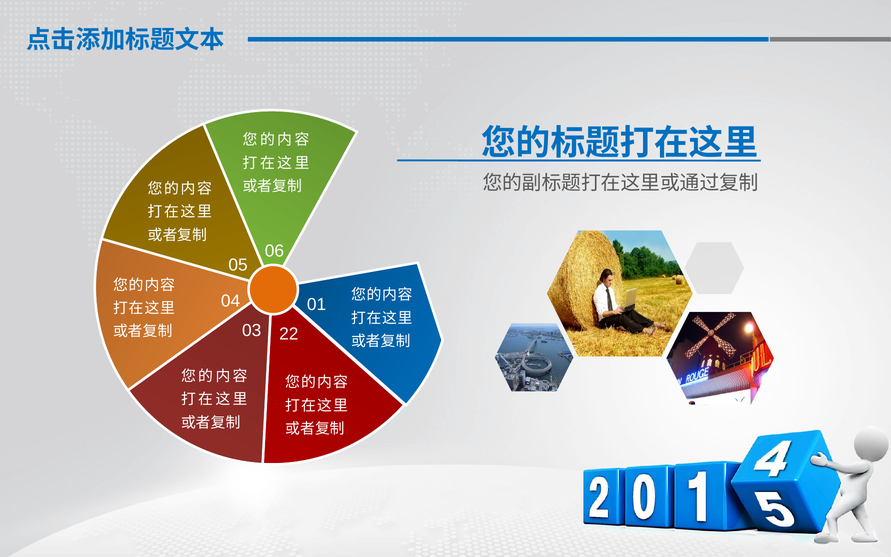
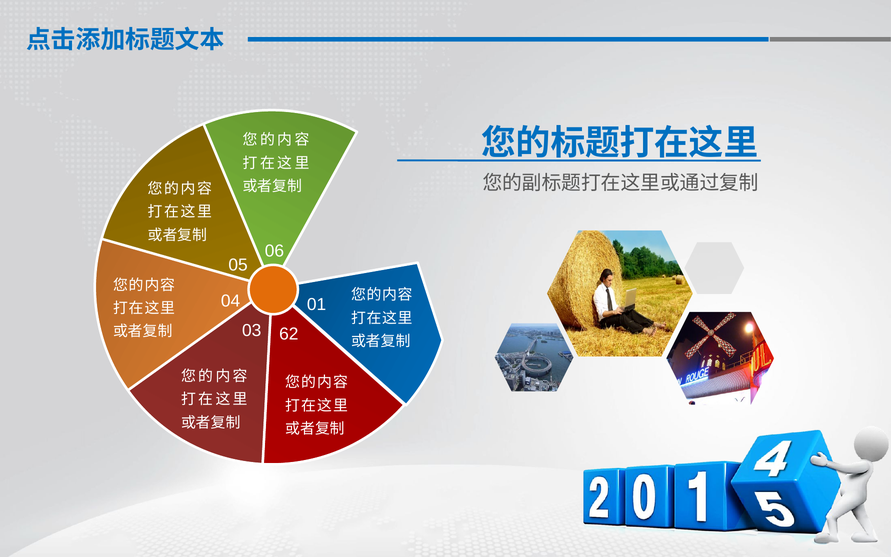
22: 22 -> 62
